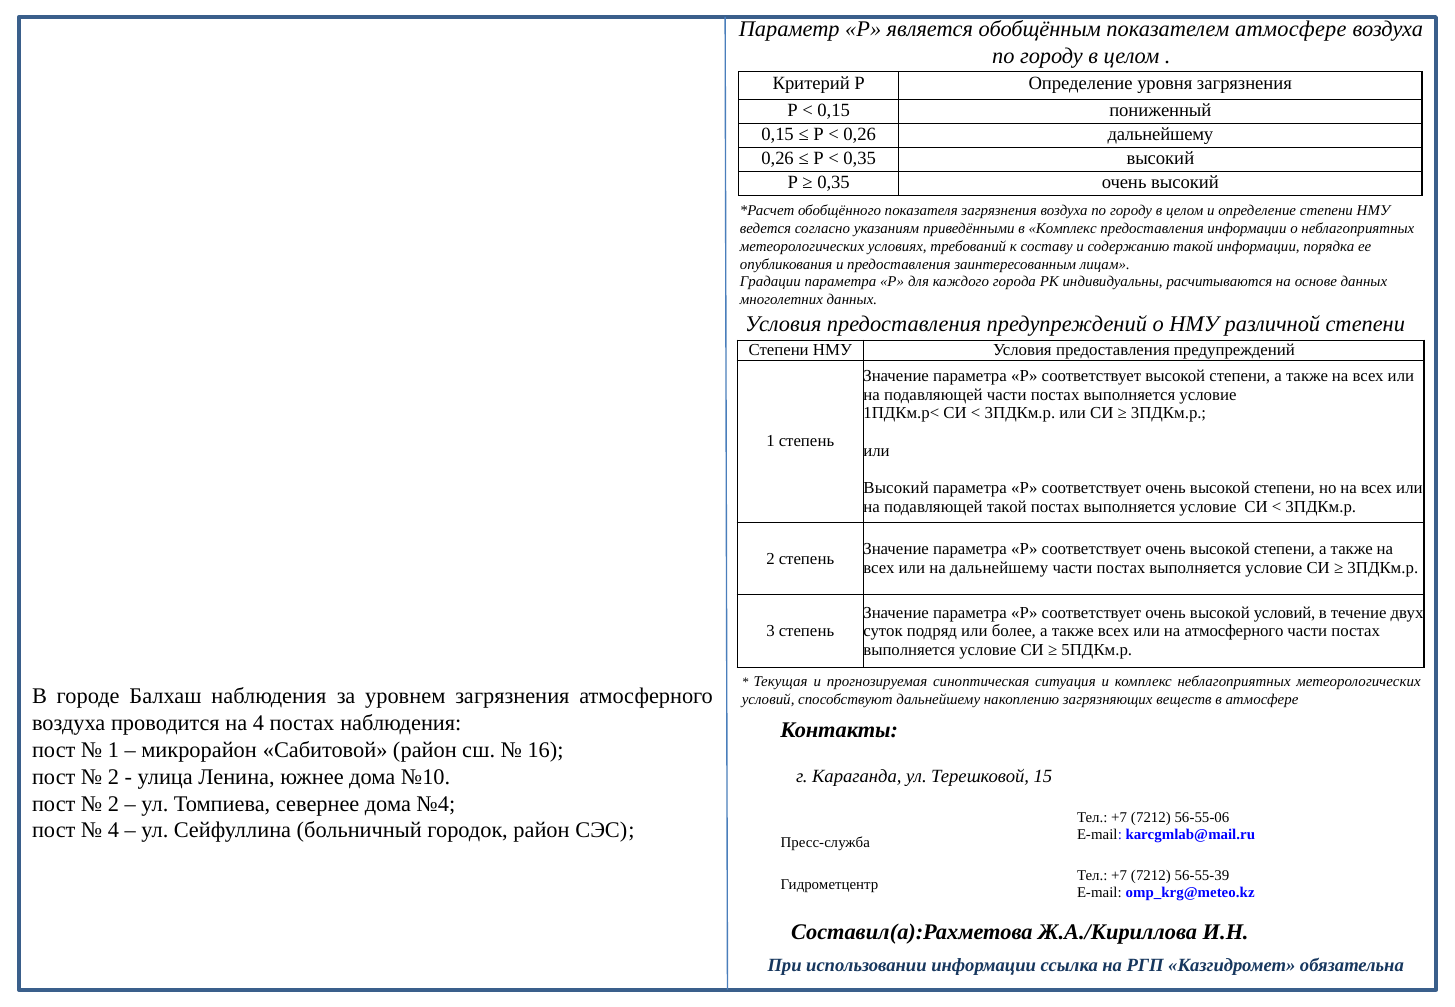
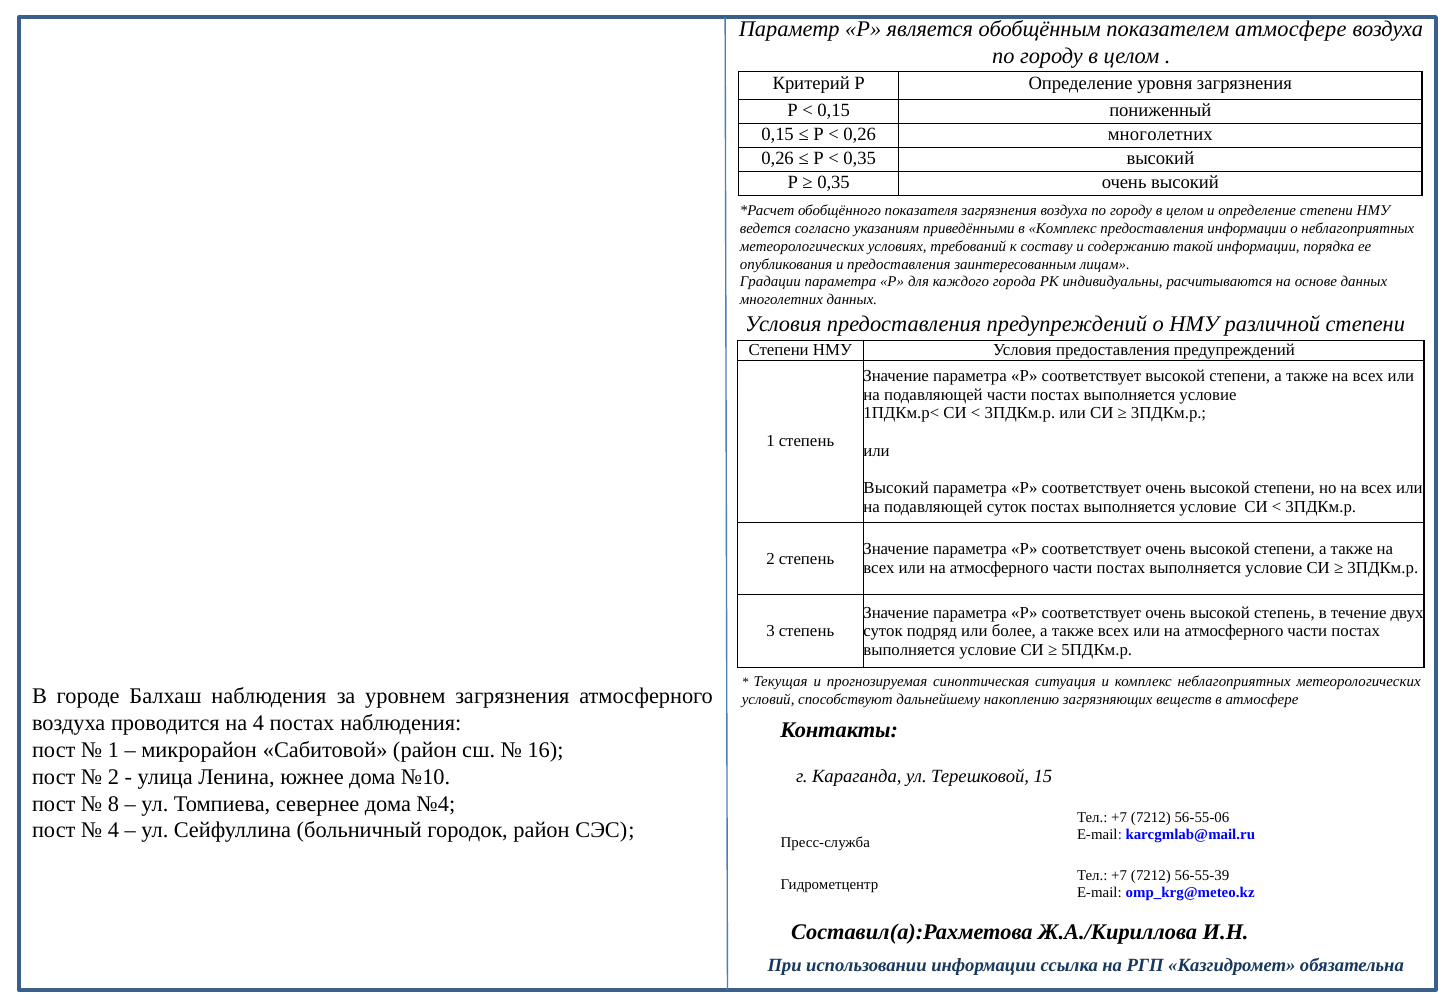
0,26 дальнейшему: дальнейшему -> многолетних
подавляющей такой: такой -> суток
дальнейшему at (999, 568): дальнейшему -> атмосферного
высокой условий: условий -> степень
2 at (113, 804): 2 -> 8
